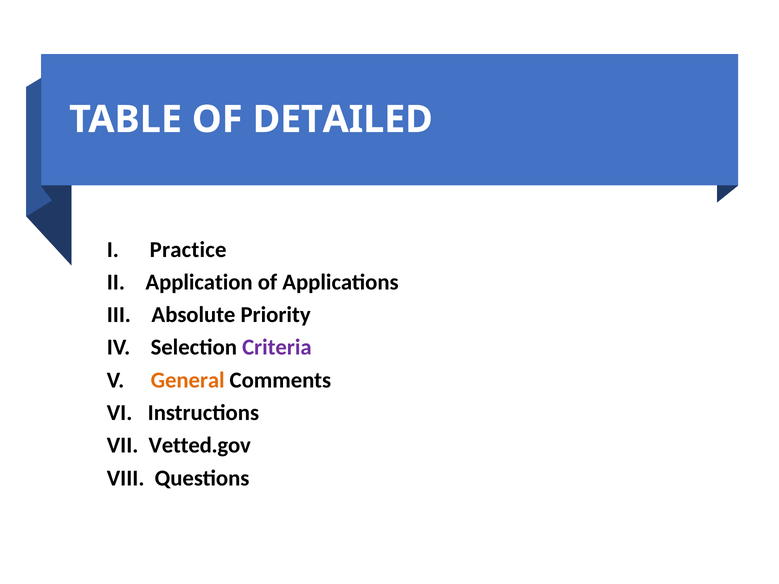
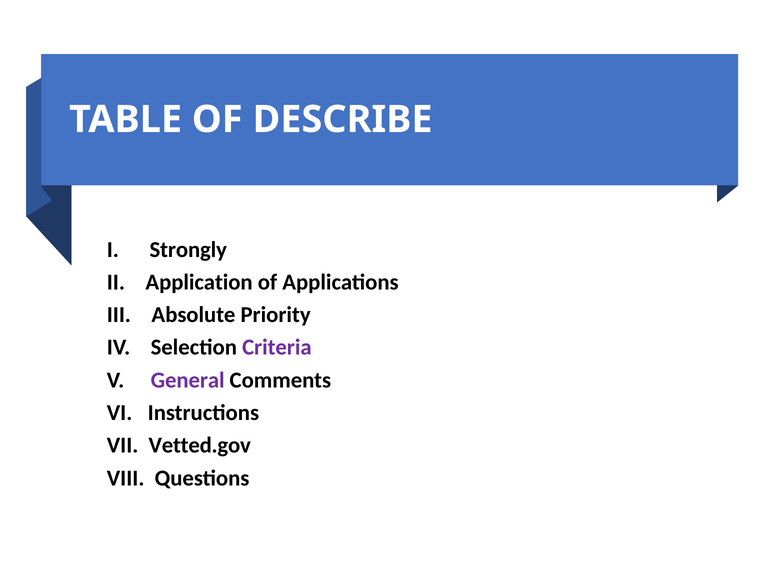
DETAILED: DETAILED -> DESCRIBE
Practice: Practice -> Strongly
General colour: orange -> purple
